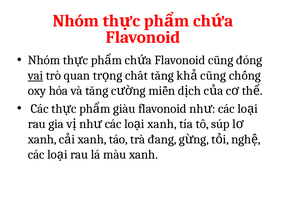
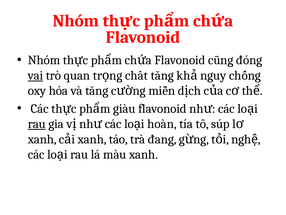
cũng at (213, 75): cũng -> nguy
rau at (37, 124) underline: none -> present
xanh at (162, 124): xanh -> hoàn
